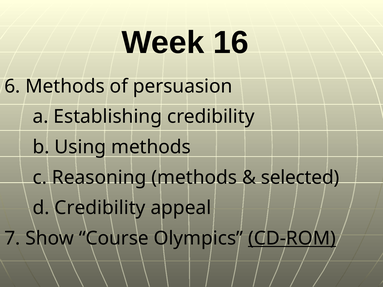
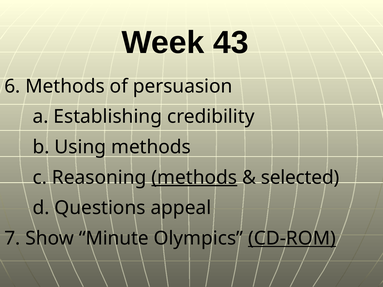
16: 16 -> 43
methods at (194, 178) underline: none -> present
d Credibility: Credibility -> Questions
Course: Course -> Minute
